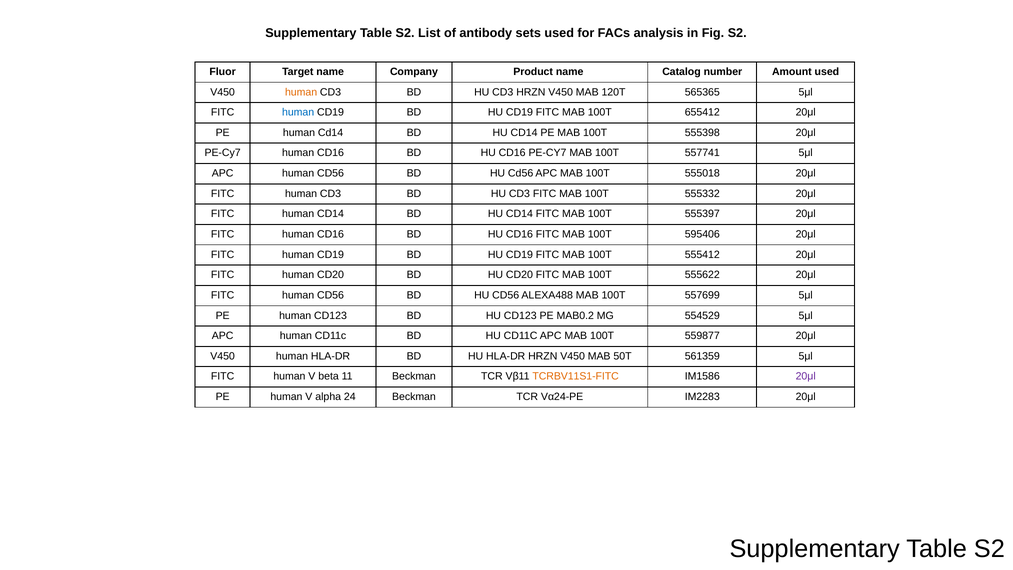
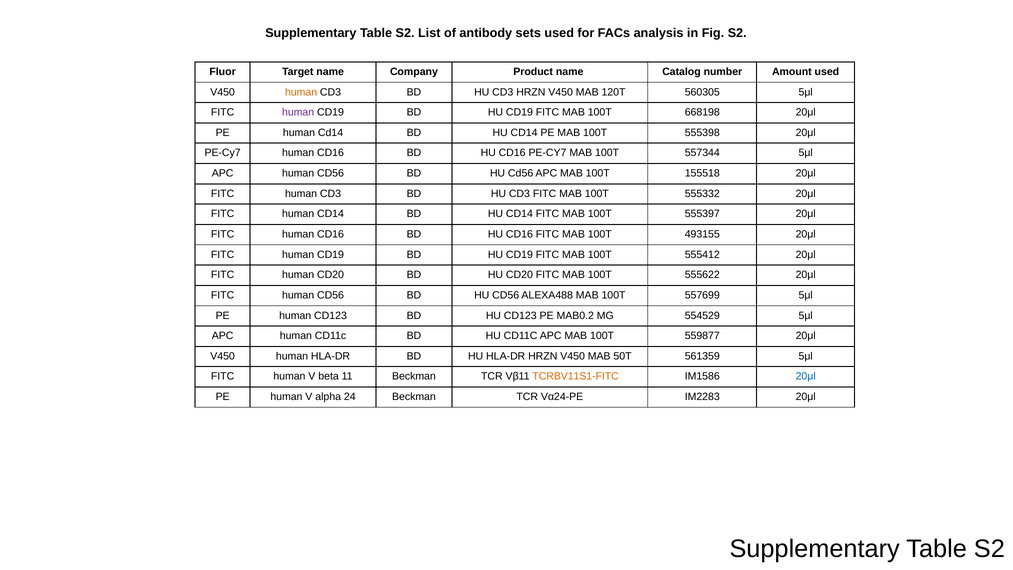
565365: 565365 -> 560305
human at (298, 112) colour: blue -> purple
655412: 655412 -> 668198
557741: 557741 -> 557344
555018: 555018 -> 155518
595406: 595406 -> 493155
20μl at (806, 376) colour: purple -> blue
